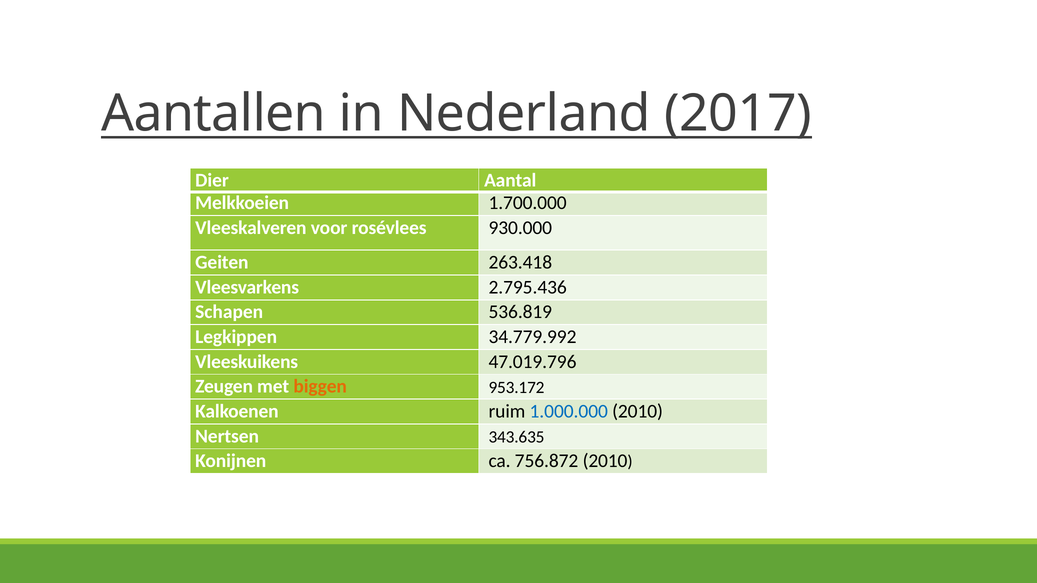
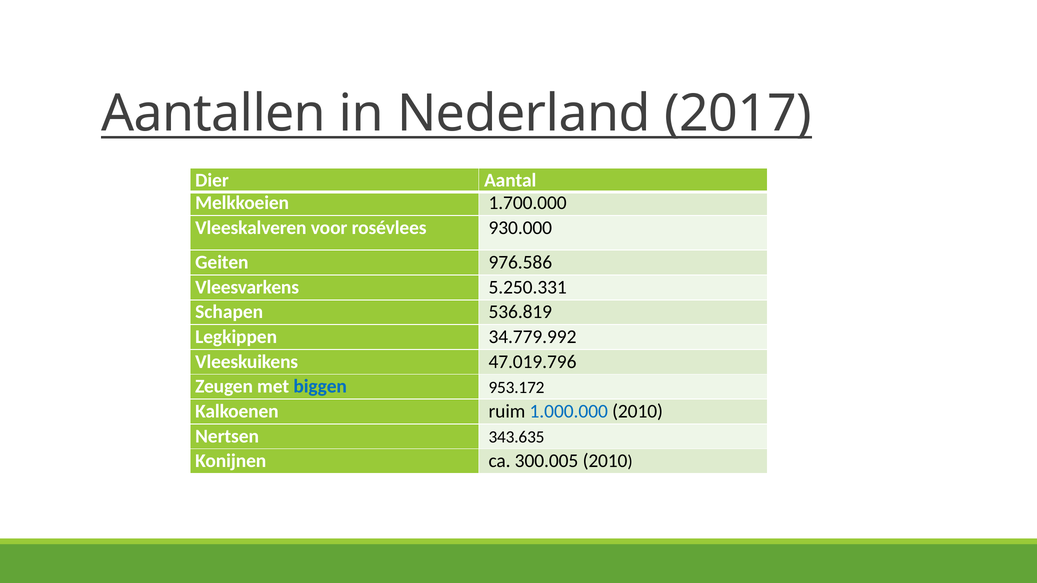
263.418: 263.418 -> 976.586
2.795.436: 2.795.436 -> 5.250.331
biggen colour: orange -> blue
756.872: 756.872 -> 300.005
